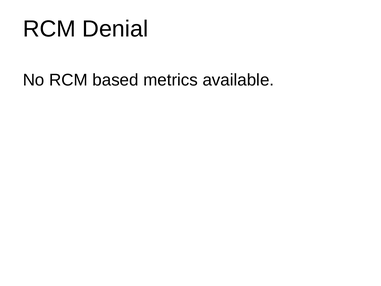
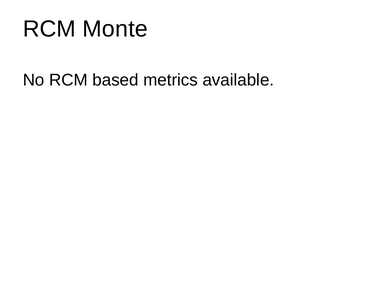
Denial: Denial -> Monte
